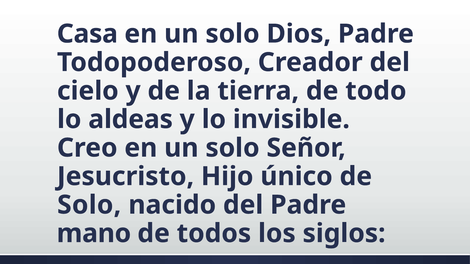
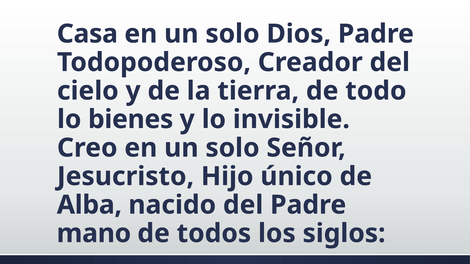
aldeas: aldeas -> bienes
Solo at (89, 205): Solo -> Alba
